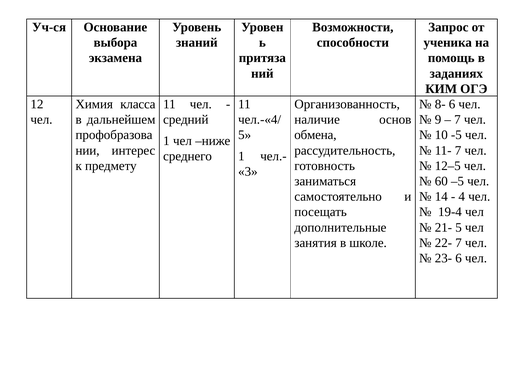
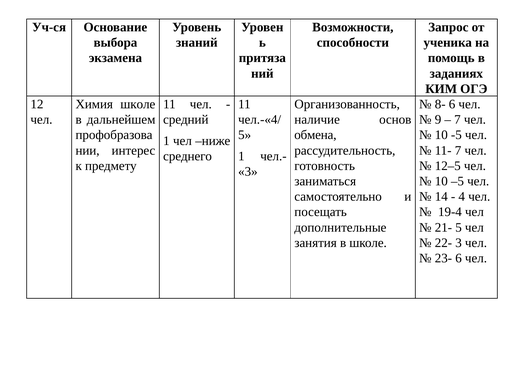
Химия класса: класса -> школе
60 at (441, 181): 60 -> 10
22- 7: 7 -> 3
